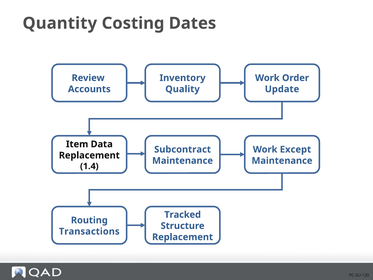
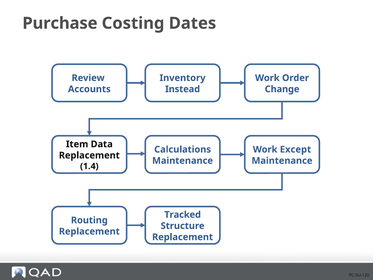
Quantity: Quantity -> Purchase
Quality: Quality -> Instead
Update: Update -> Change
Subcontract: Subcontract -> Calculations
Transactions at (89, 231): Transactions -> Replacement
